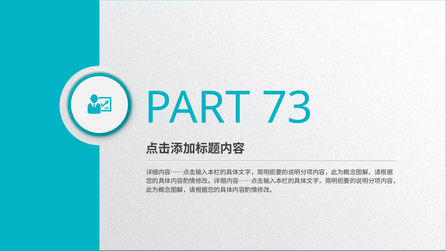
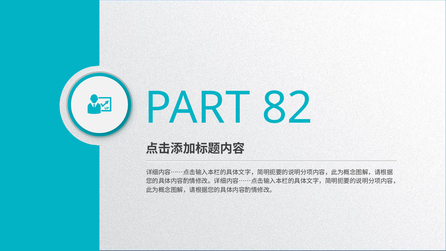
73: 73 -> 82
